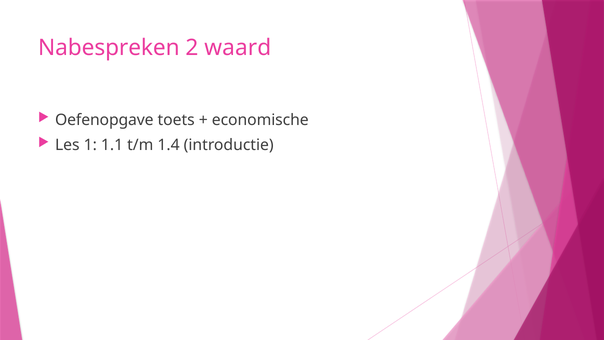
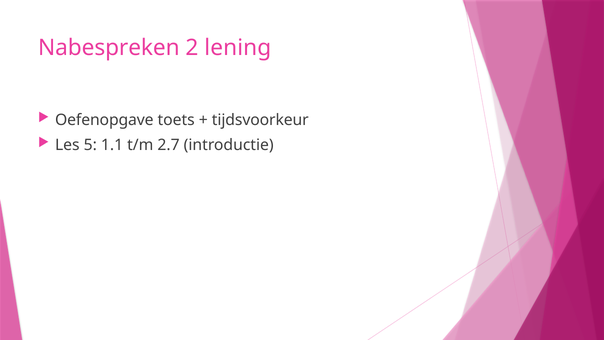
waard: waard -> lening
economische: economische -> tijdsvoorkeur
1: 1 -> 5
1.4: 1.4 -> 2.7
